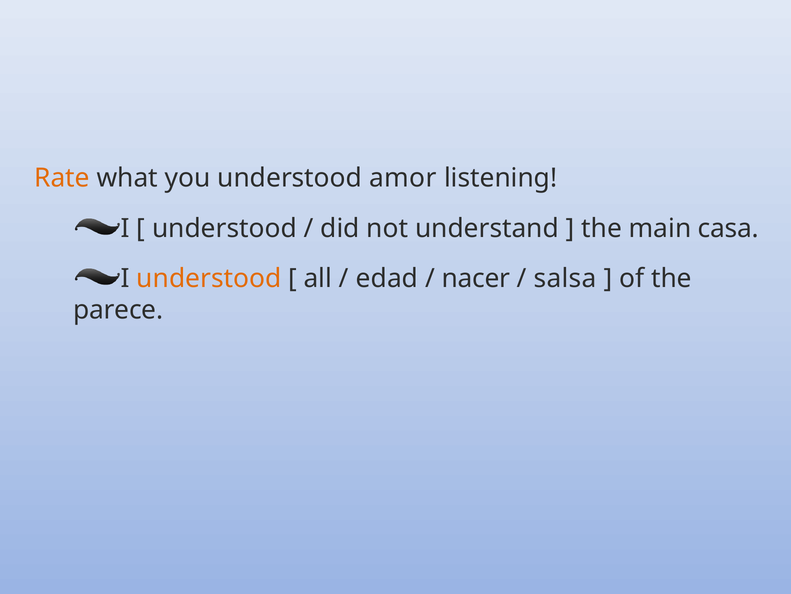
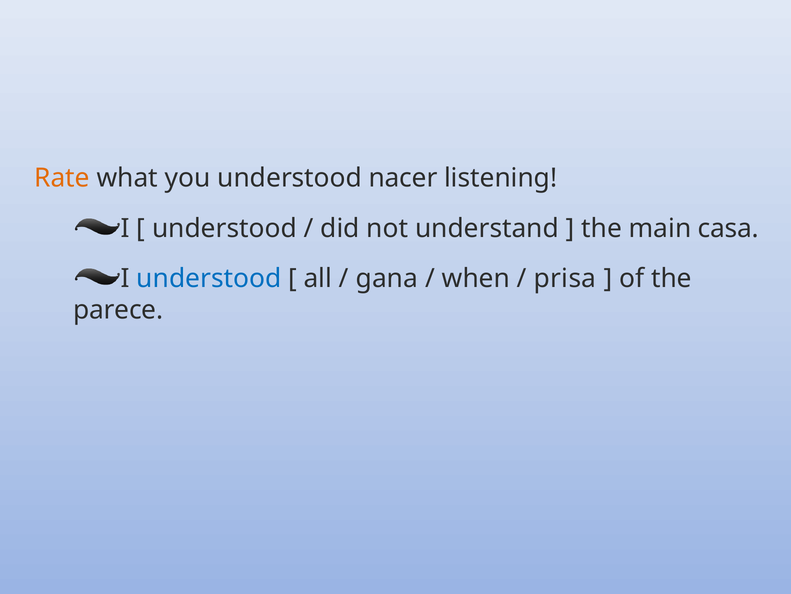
amor: amor -> nacer
understood at (209, 278) colour: orange -> blue
edad: edad -> gana
nacer: nacer -> when
salsa: salsa -> prisa
